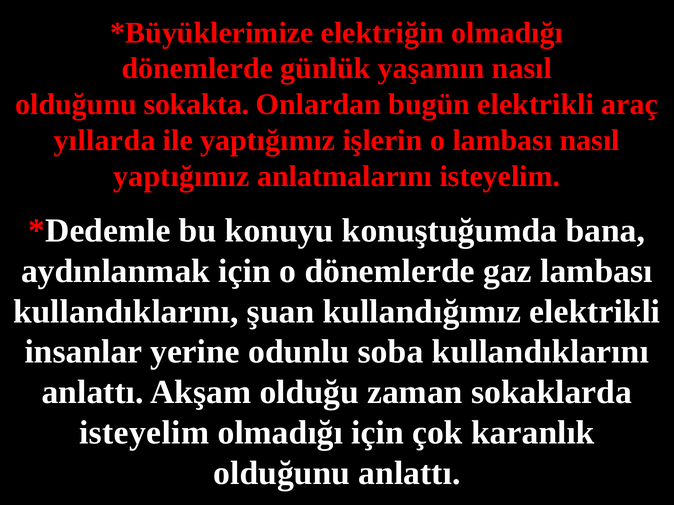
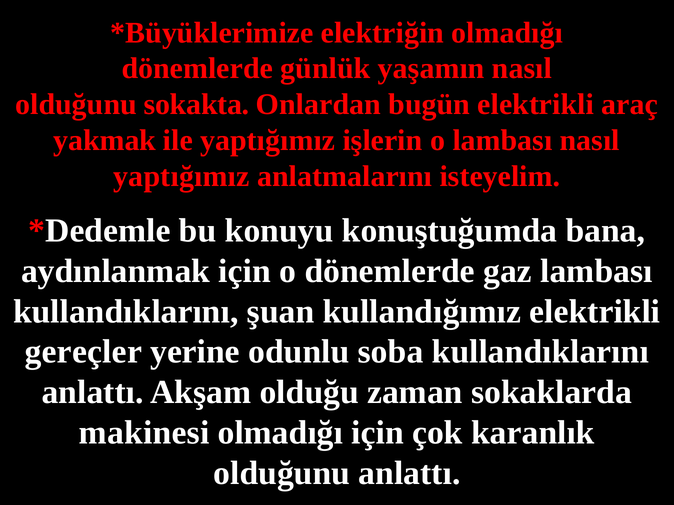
yıllarda: yıllarda -> yakmak
insanlar: insanlar -> gereçler
isteyelim at (144, 433): isteyelim -> makinesi
